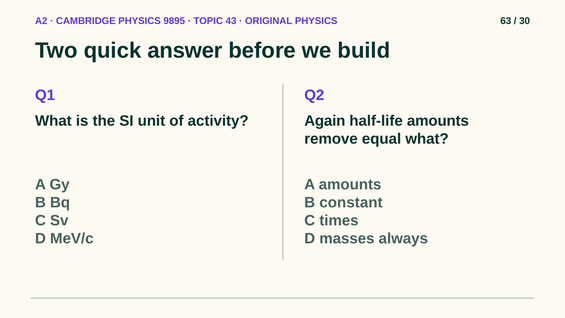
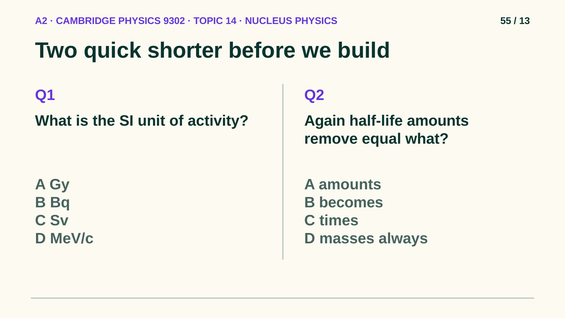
9895: 9895 -> 9302
43: 43 -> 14
ORIGINAL: ORIGINAL -> NUCLEUS
63: 63 -> 55
30: 30 -> 13
answer: answer -> shorter
constant: constant -> becomes
